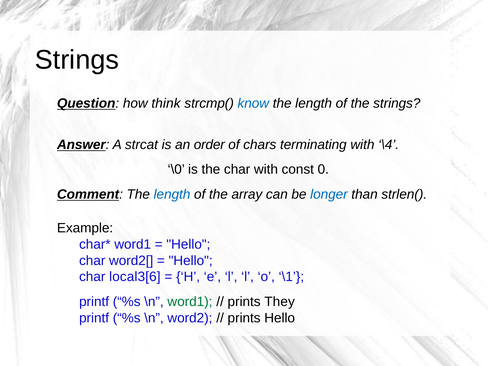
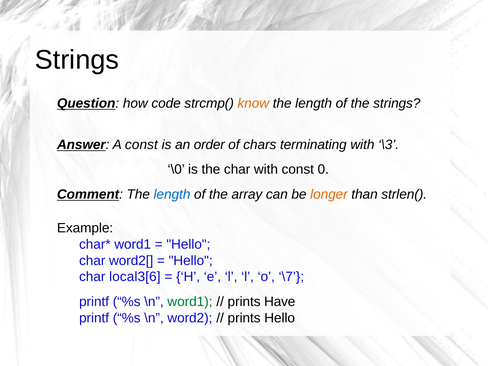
think: think -> code
know colour: blue -> orange
A strcat: strcat -> const
\4: \4 -> \3
longer colour: blue -> orange
\1: \1 -> \7
They: They -> Have
